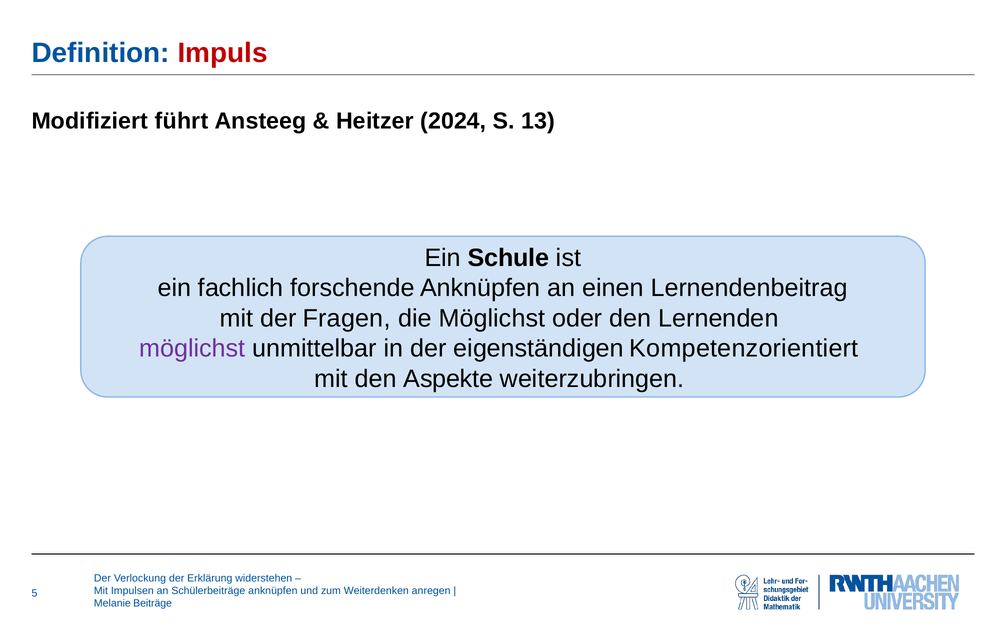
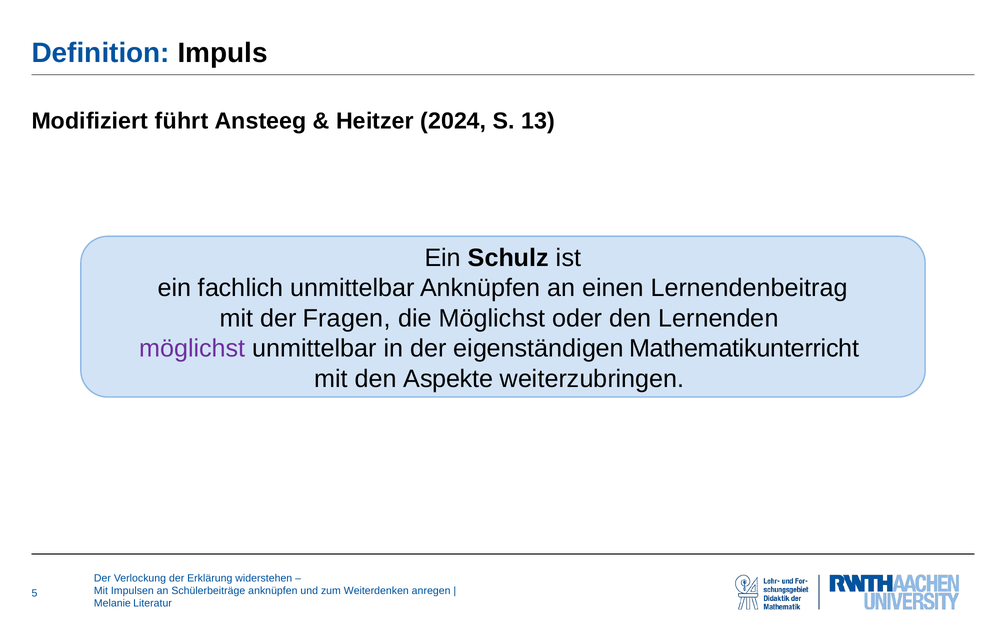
Impuls colour: red -> black
Schule: Schule -> Schulz
fachlich forschende: forschende -> unmittelbar
Kompetenzorientiert: Kompetenzorientiert -> Mathematikunterricht
Beiträge: Beiträge -> Literatur
